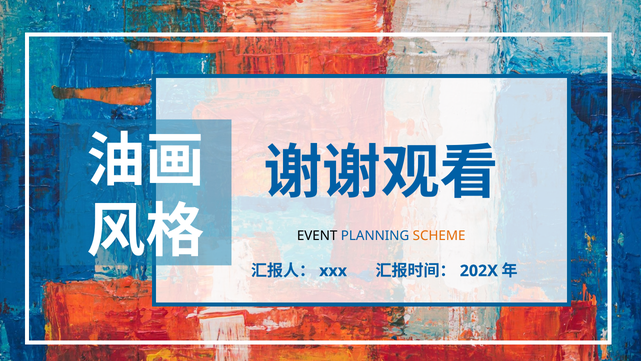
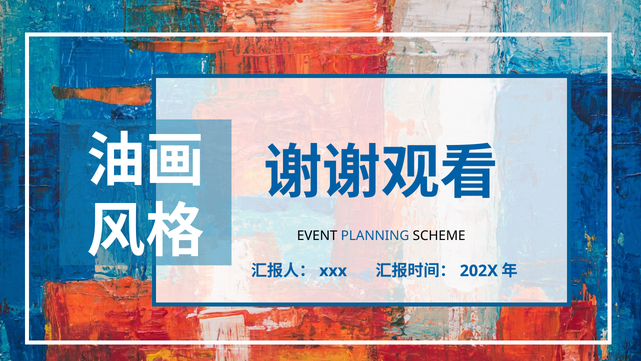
SCHEME colour: orange -> black
